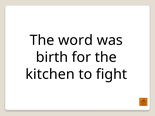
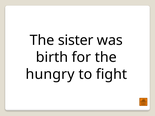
word: word -> sister
kitchen: kitchen -> hungry
